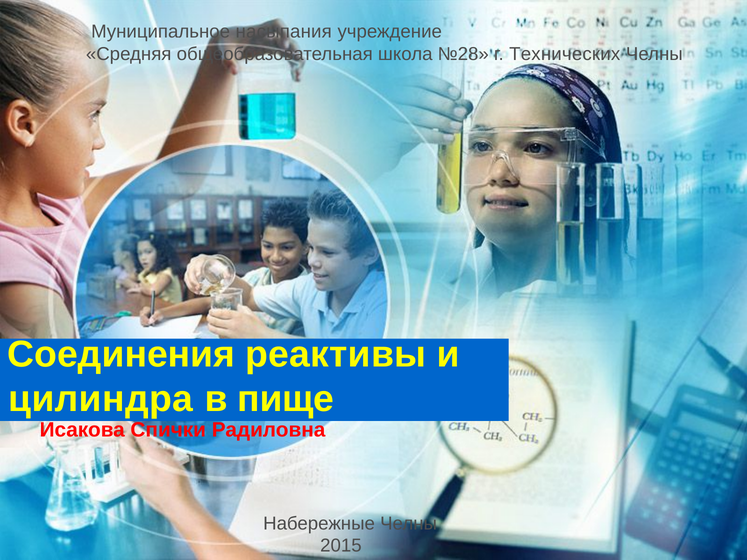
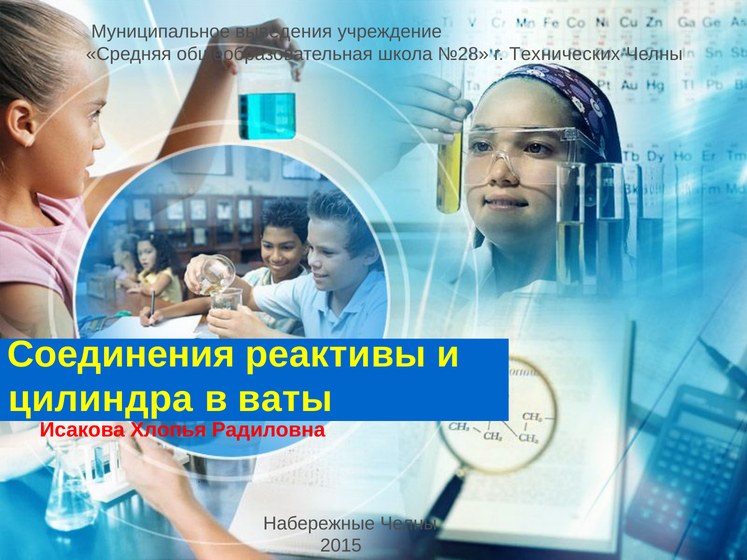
насыпания: насыпания -> выведения
пище: пище -> ваты
Спички: Спички -> Хлопья
